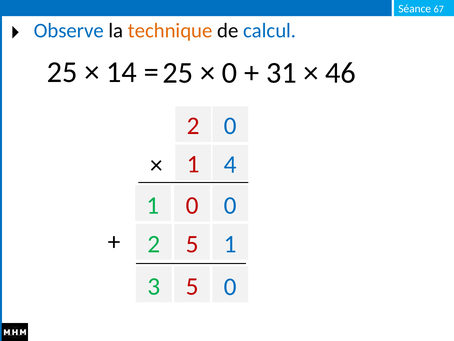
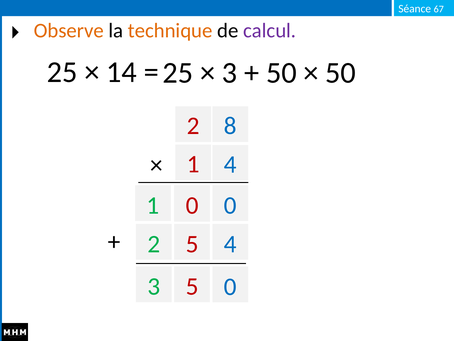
Observe colour: blue -> orange
calcul colour: blue -> purple
0 at (230, 73): 0 -> 3
31 at (281, 73): 31 -> 50
46 at (341, 73): 46 -> 50
2 0: 0 -> 8
5 1: 1 -> 4
